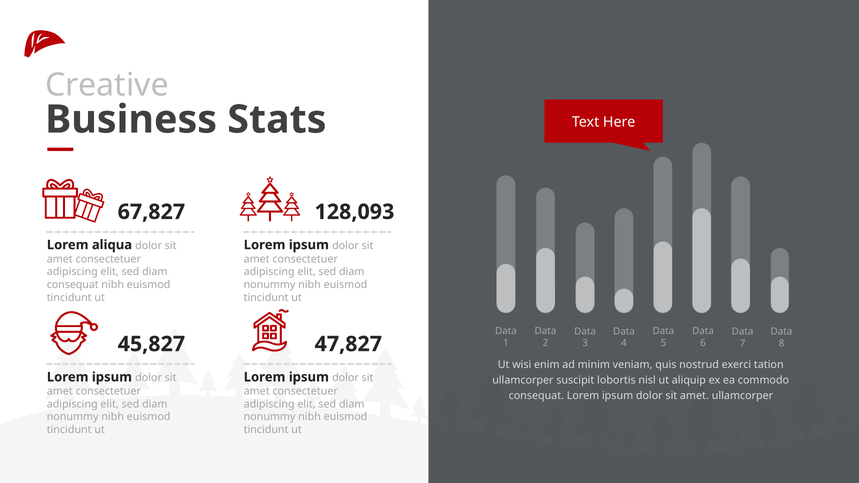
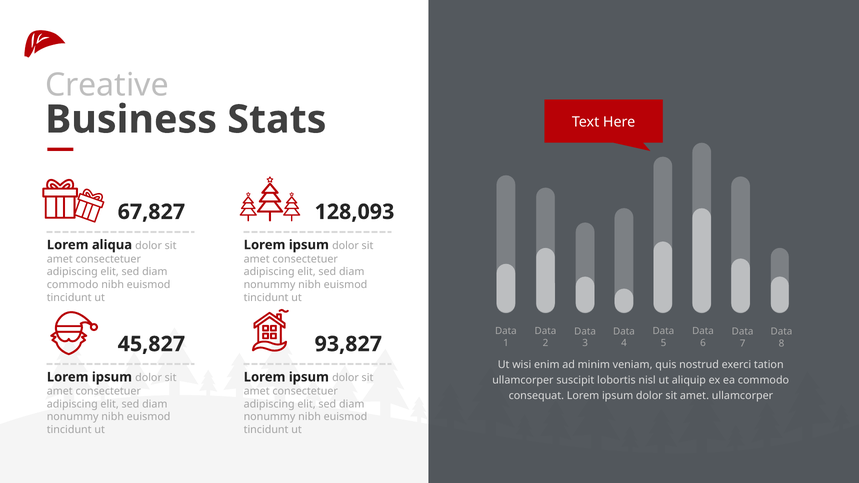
consequat at (73, 285): consequat -> commodo
47,827: 47,827 -> 93,827
